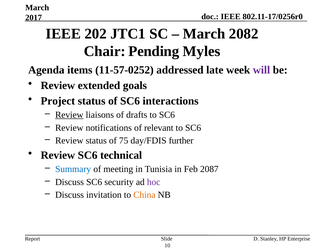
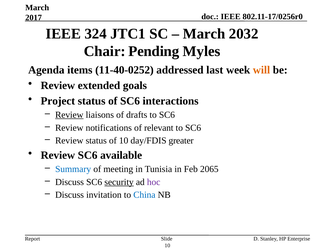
202: 202 -> 324
2082: 2082 -> 2032
11-57-0252: 11-57-0252 -> 11-40-0252
late: late -> last
will colour: purple -> orange
of 75: 75 -> 10
further: further -> greater
technical: technical -> available
2087: 2087 -> 2065
security underline: none -> present
China colour: orange -> blue
